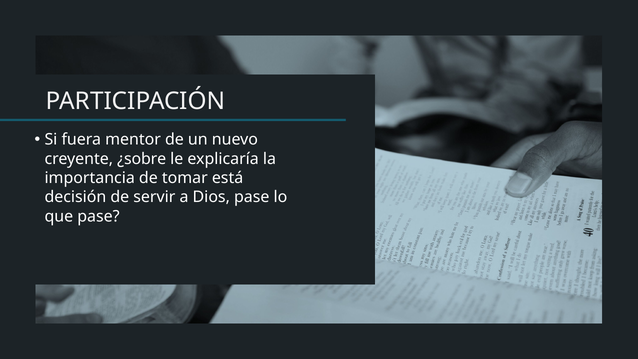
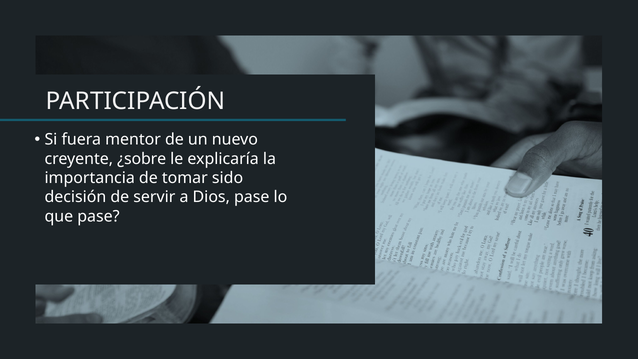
está: está -> sido
